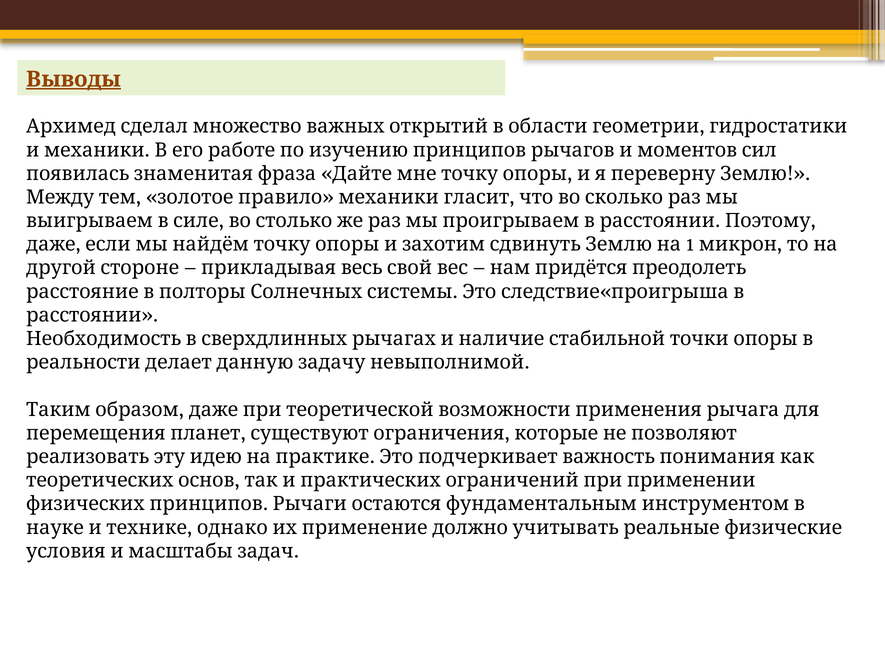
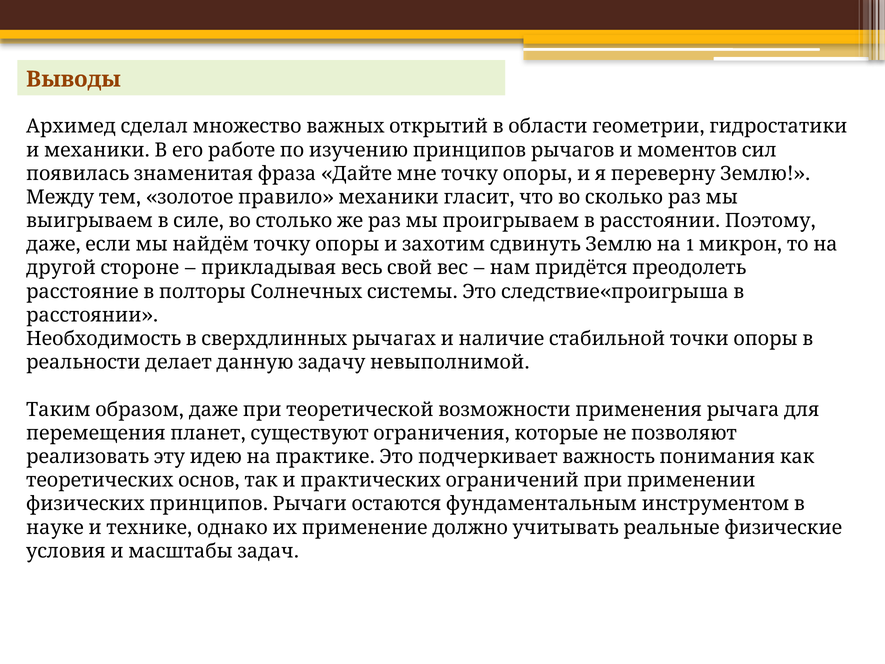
Выводы underline: present -> none
